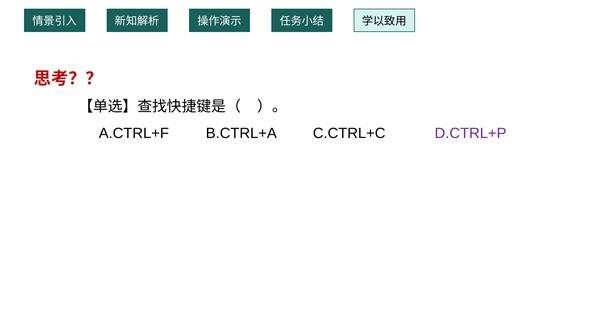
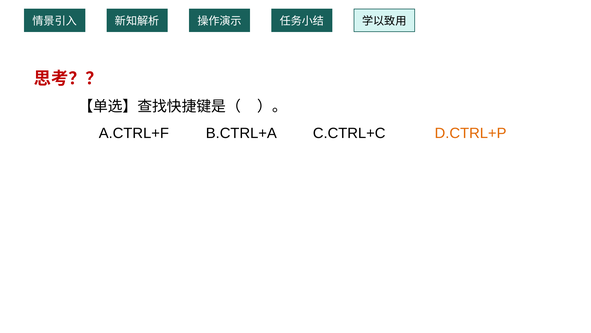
D.CTRL+P colour: purple -> orange
